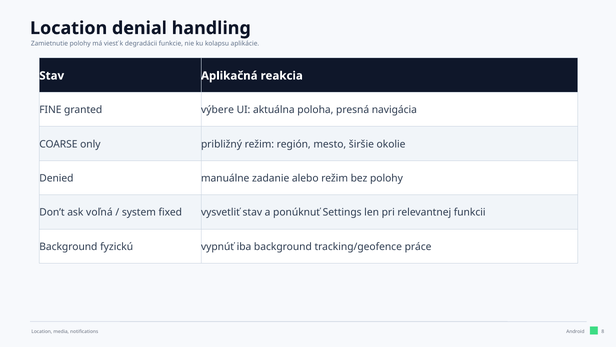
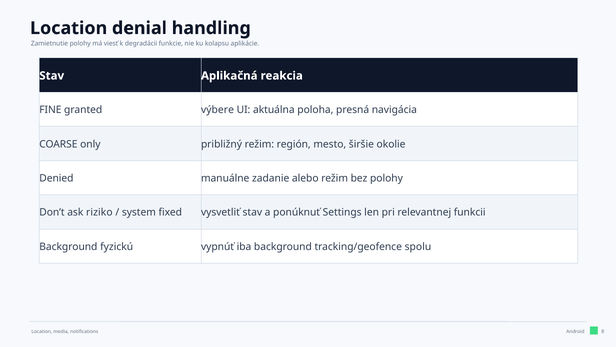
voľná: voľná -> riziko
práce: práce -> spolu
